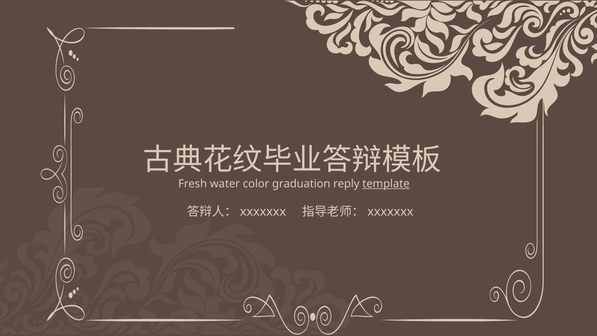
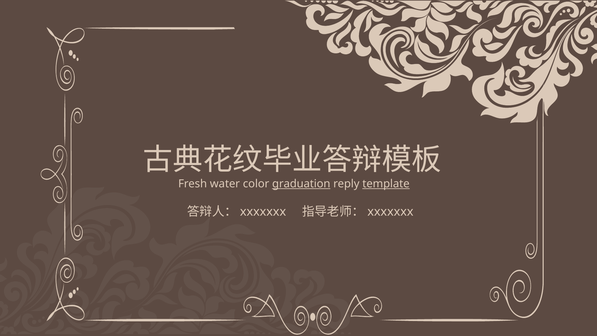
graduation underline: none -> present
